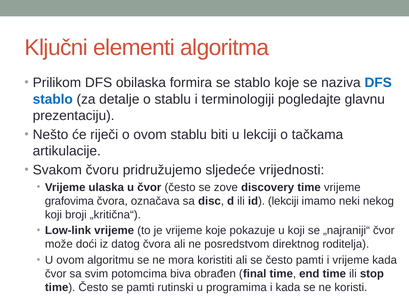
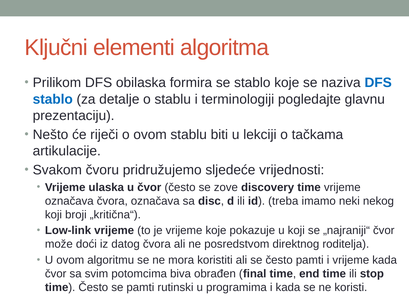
grafovima at (69, 201): grafovima -> označava
id lekciji: lekciji -> treba
